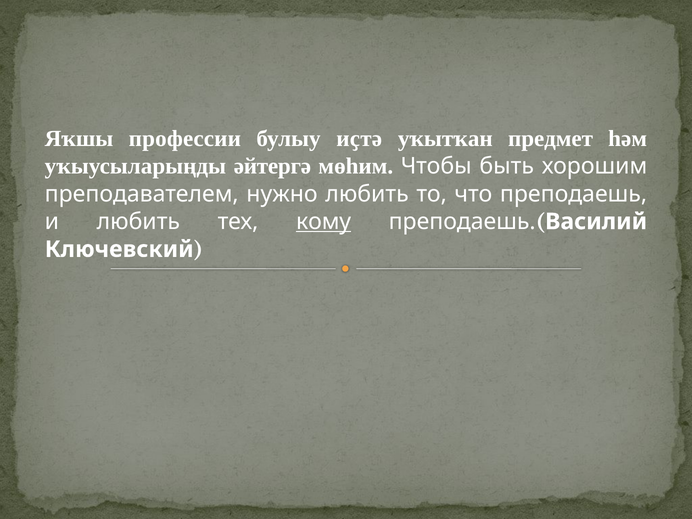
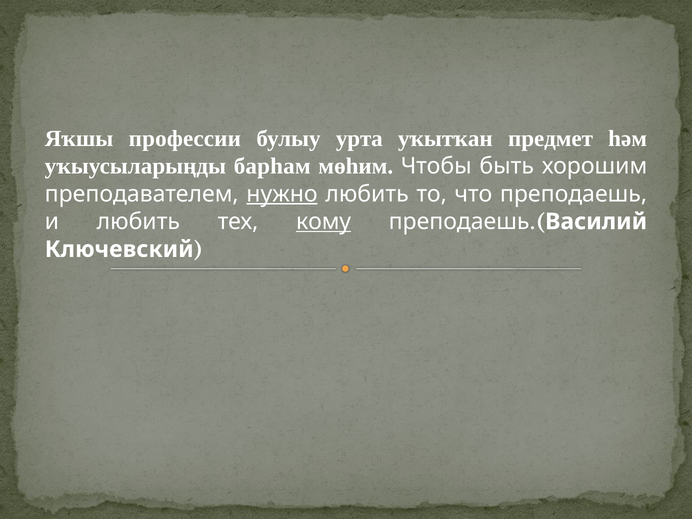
иҫтә: иҫтә -> урта
әйтергә: әйтергә -> барһам
нужно underline: none -> present
